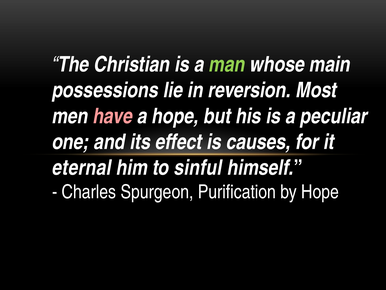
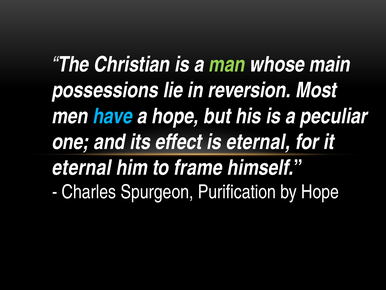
have colour: pink -> light blue
is causes: causes -> eternal
sinful: sinful -> frame
